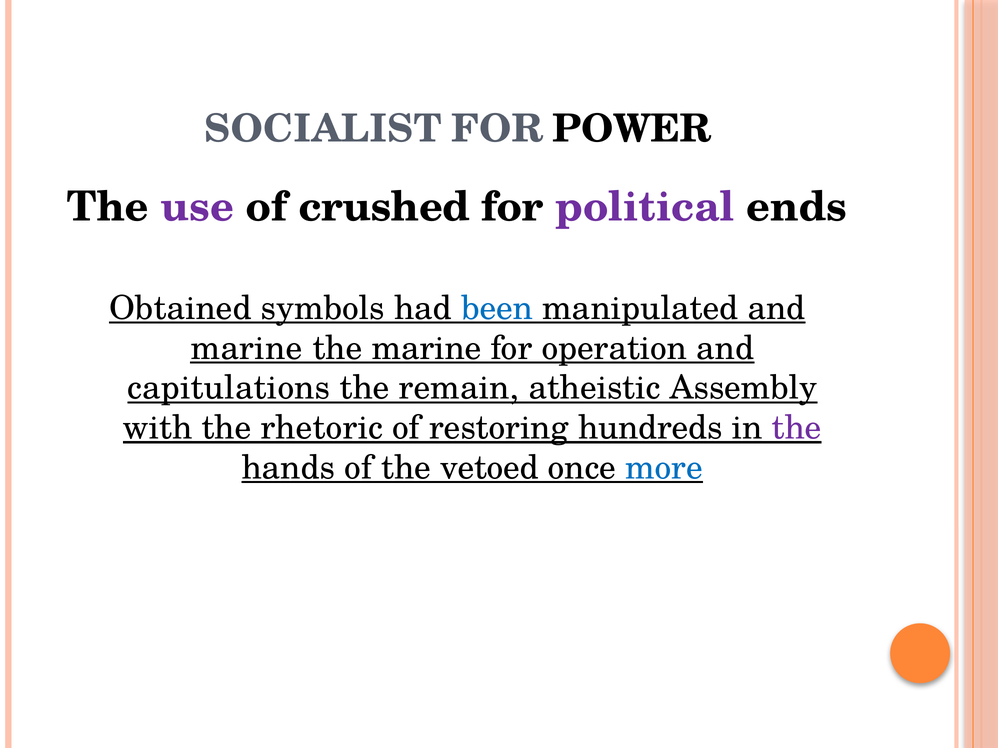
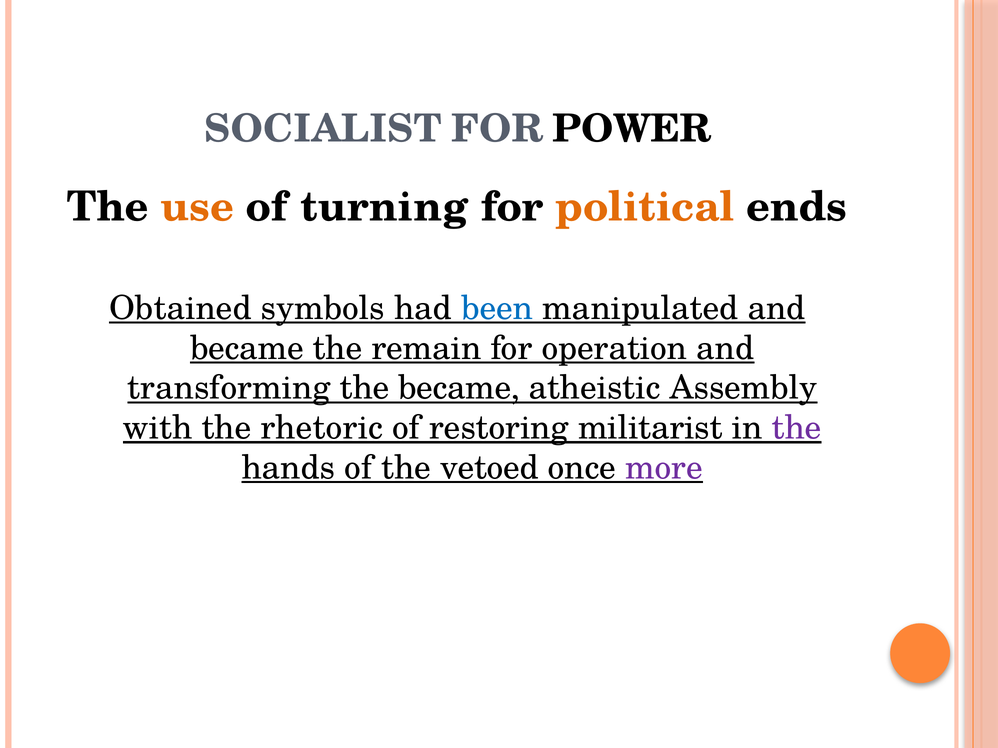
use colour: purple -> orange
crushed: crushed -> turning
political colour: purple -> orange
marine at (247, 348): marine -> became
the marine: marine -> remain
capitulations: capitulations -> transforming
the remain: remain -> became
hundreds: hundreds -> militarist
more colour: blue -> purple
